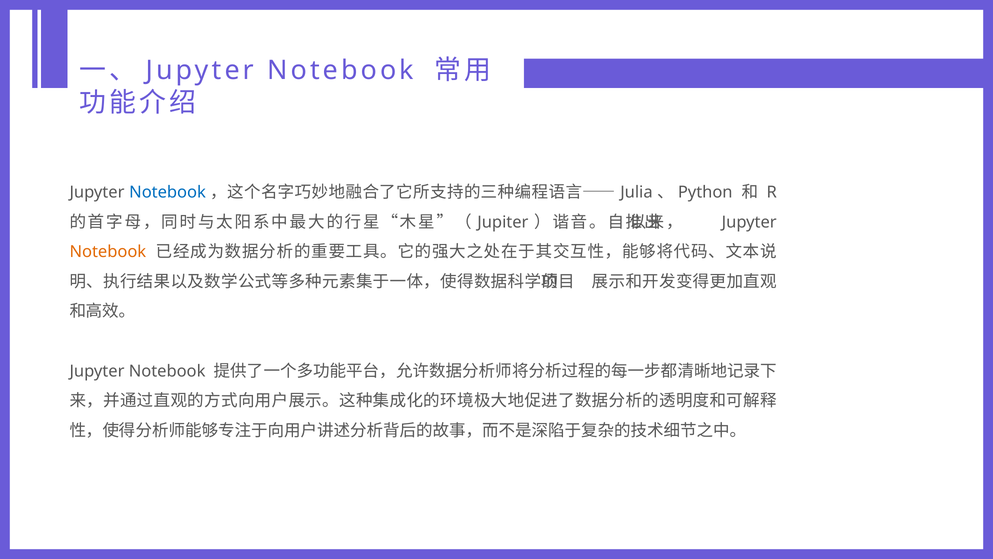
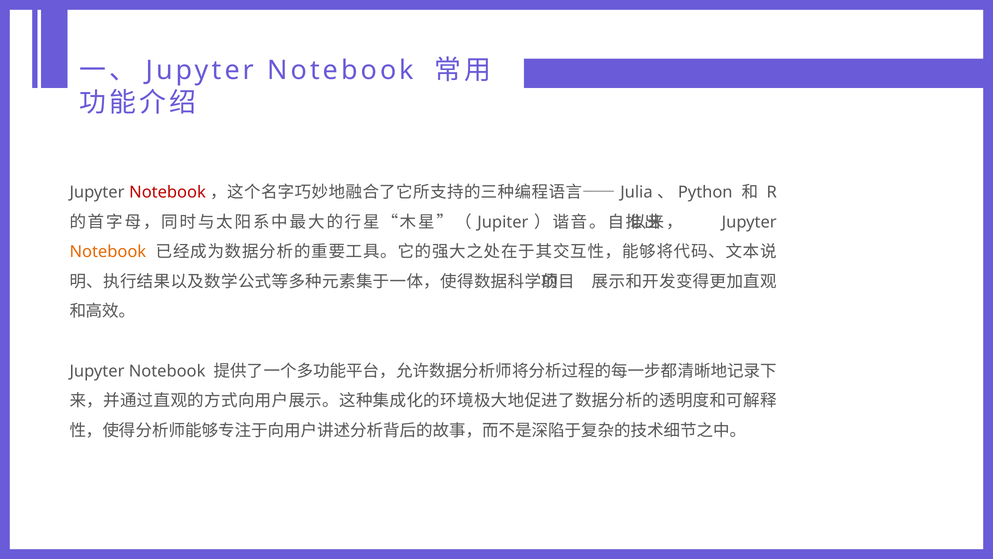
Notebook at (168, 192) colour: blue -> red
